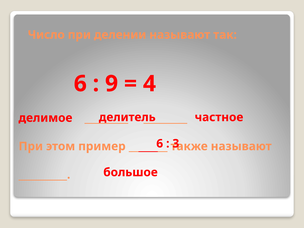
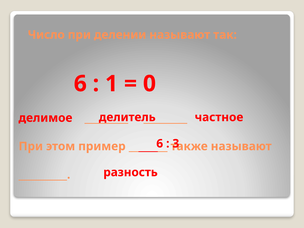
9: 9 -> 1
4: 4 -> 0
большое: большое -> разность
